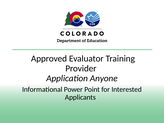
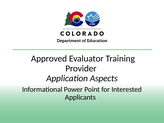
Anyone: Anyone -> Aspects
